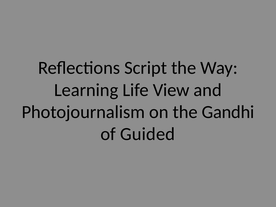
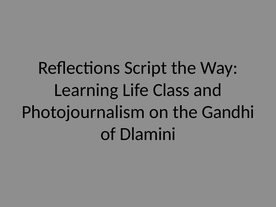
View: View -> Class
Guided: Guided -> Dlamini
